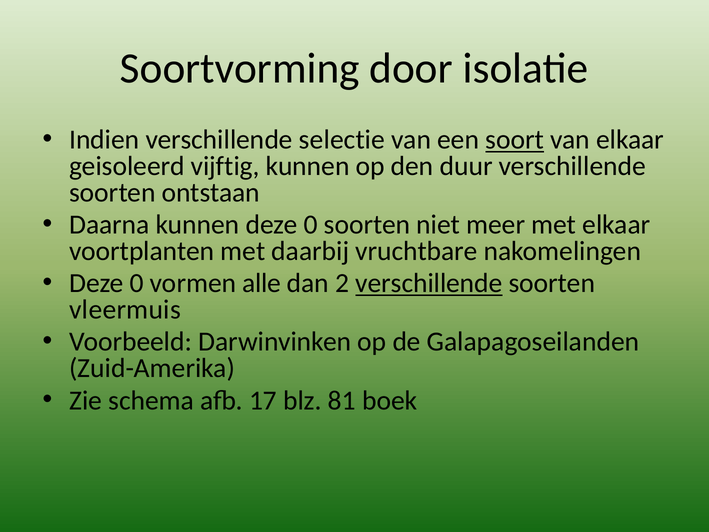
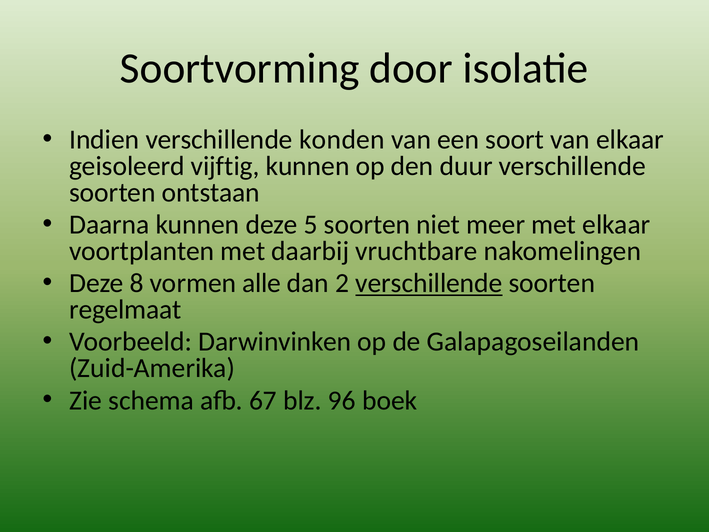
selectie: selectie -> konden
soort underline: present -> none
kunnen deze 0: 0 -> 5
0 at (137, 283): 0 -> 8
vleermuis: vleermuis -> regelmaat
17: 17 -> 67
81: 81 -> 96
